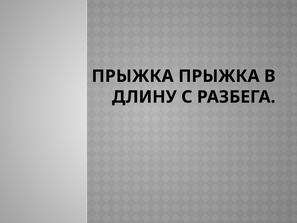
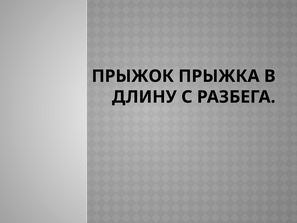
ПРЫЖКА at (133, 76): ПРЫЖКА -> ПРЫЖОК
